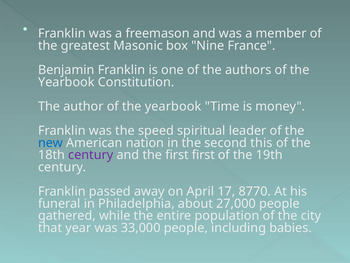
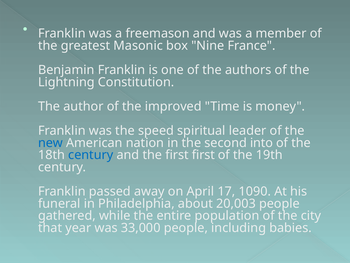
Yearbook at (66, 82): Yearbook -> Lightning
author of the yearbook: yearbook -> improved
this: this -> into
century at (91, 155) colour: purple -> blue
8770: 8770 -> 1090
27,000: 27,000 -> 20,003
